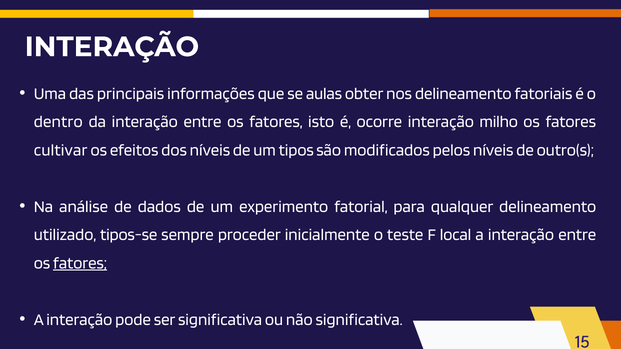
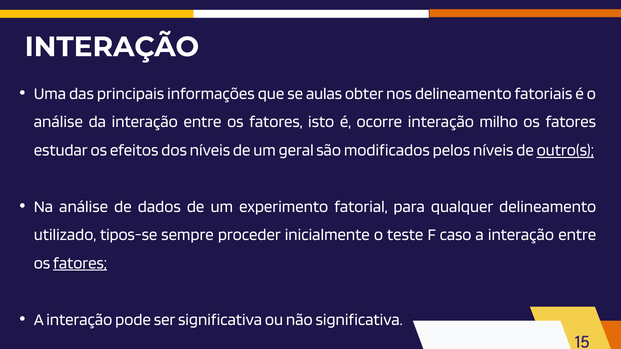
dentro at (58, 122): dentro -> análise
cultivar: cultivar -> estudar
tipos: tipos -> geral
outro(s underline: none -> present
local: local -> caso
